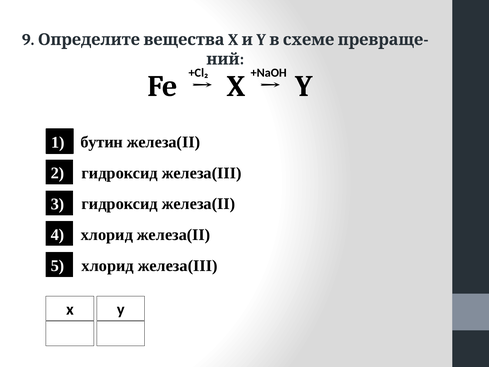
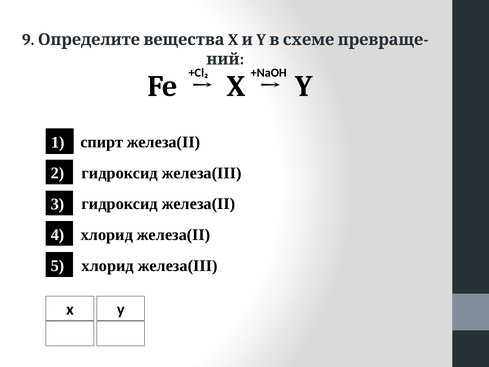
бутин: бутин -> спирт
